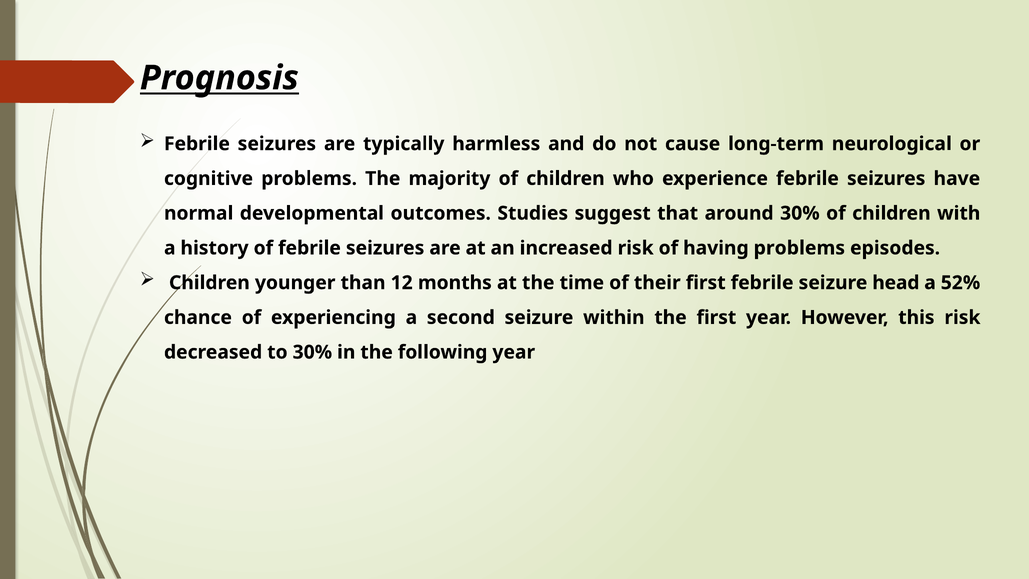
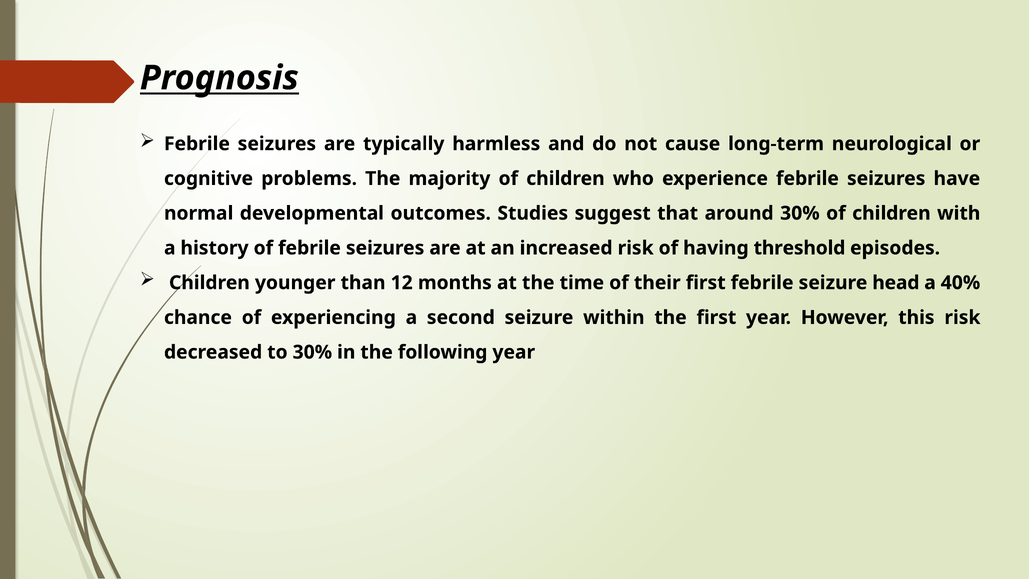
having problems: problems -> threshold
52%: 52% -> 40%
